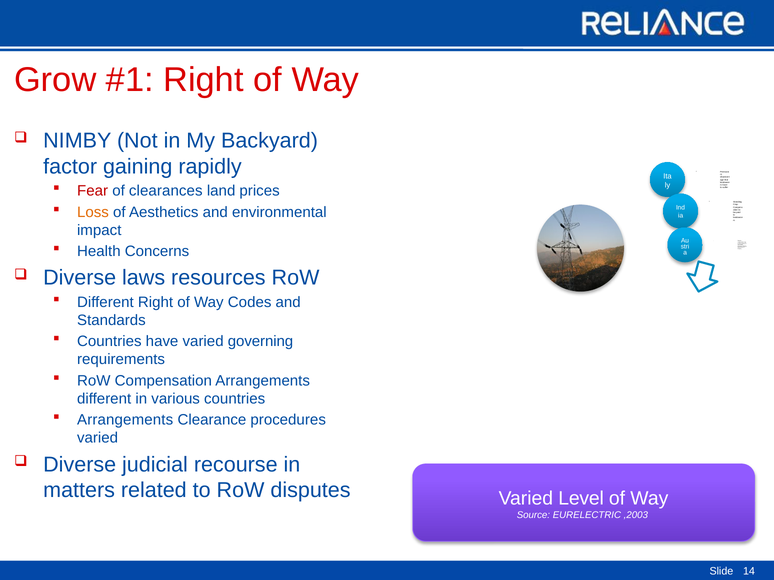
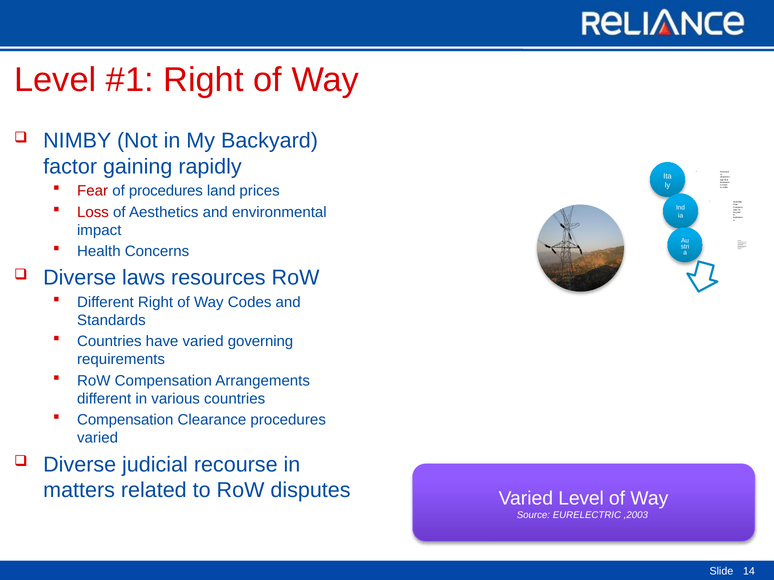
Grow at (55, 80): Grow -> Level
of clearances: clearances -> procedures
Loss colour: orange -> red
Arrangements at (125, 420): Arrangements -> Compensation
